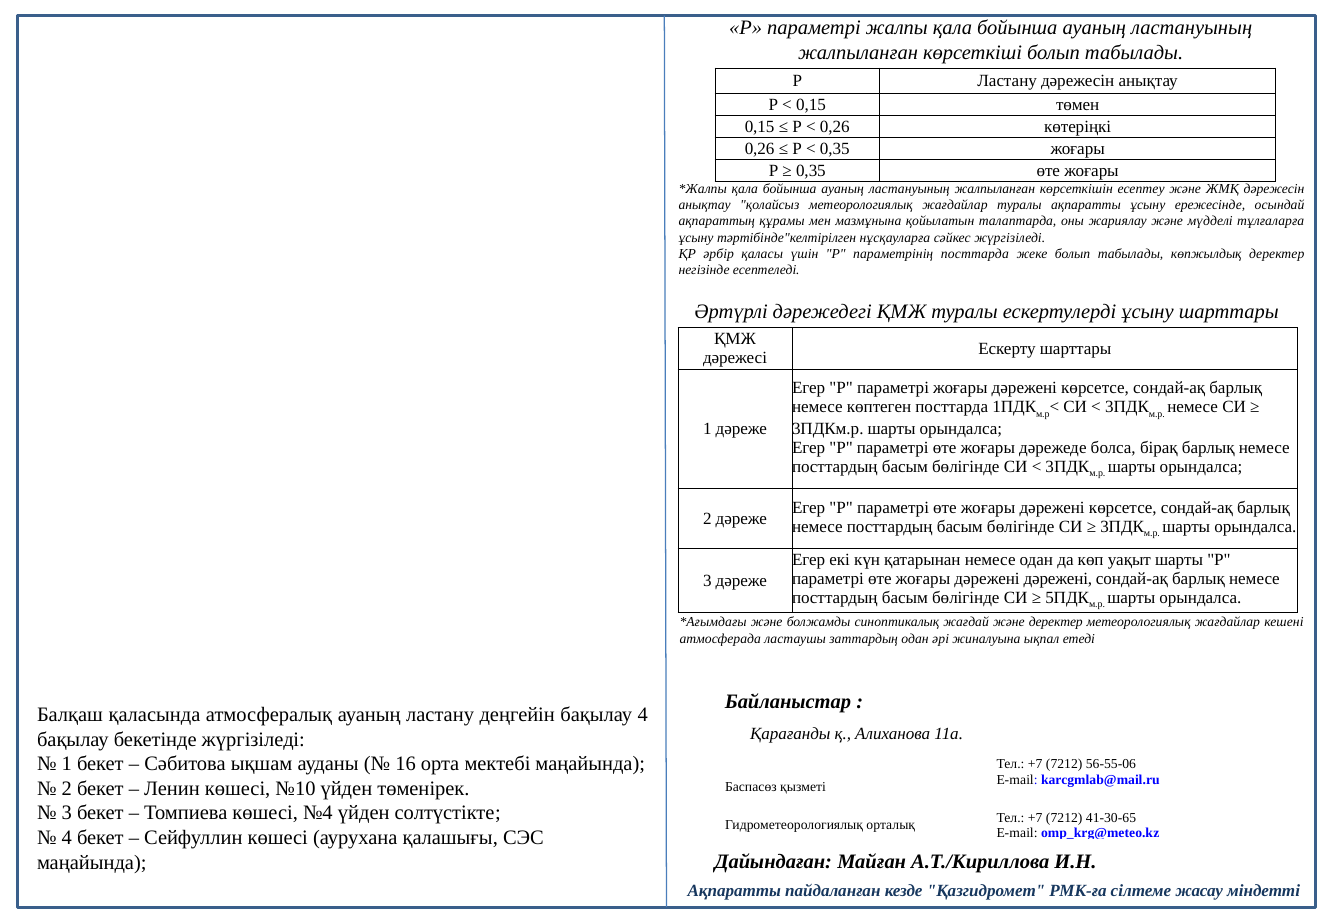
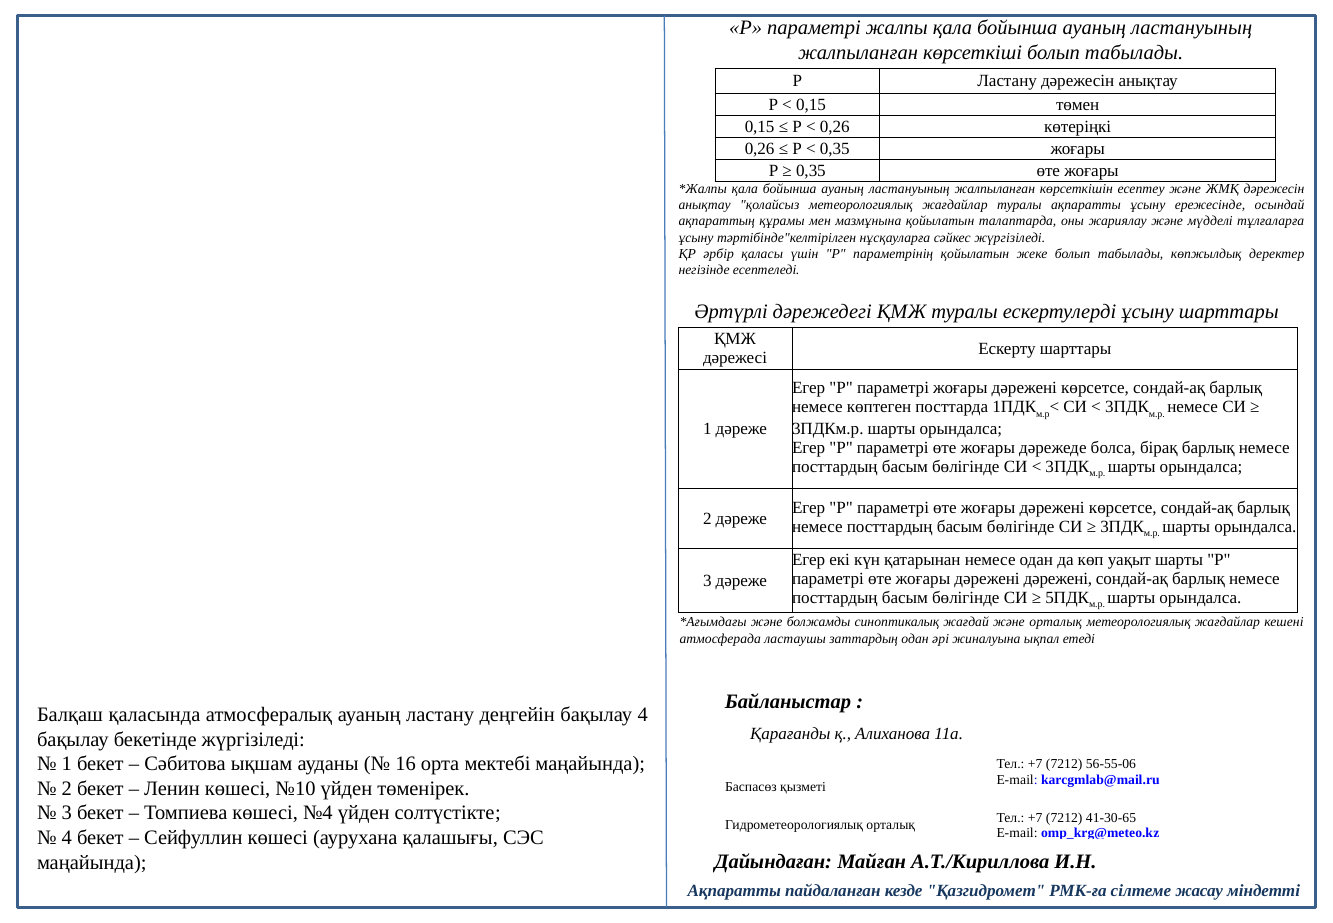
параметрінің посттарда: посттарда -> қойылатын
және деректер: деректер -> орталық
